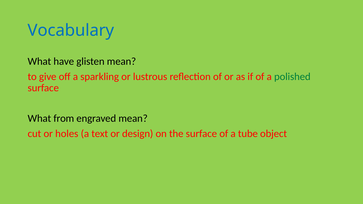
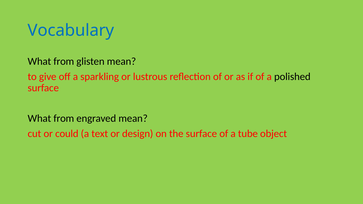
have at (64, 61): have -> from
polished colour: green -> black
holes: holes -> could
